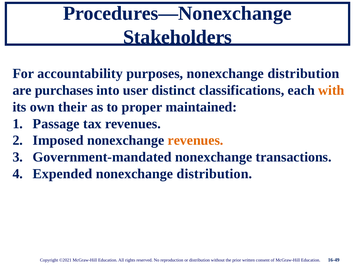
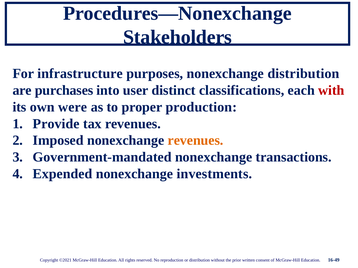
accountability: accountability -> infrastructure
with colour: orange -> red
their: their -> were
maintained: maintained -> production
Passage: Passage -> Provide
distribution at (214, 174): distribution -> investments
